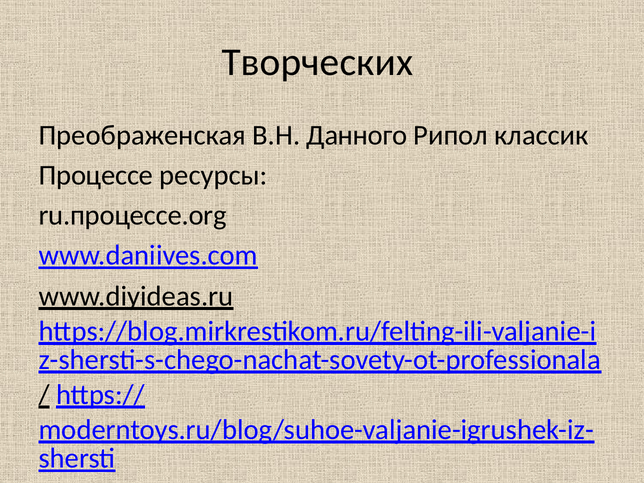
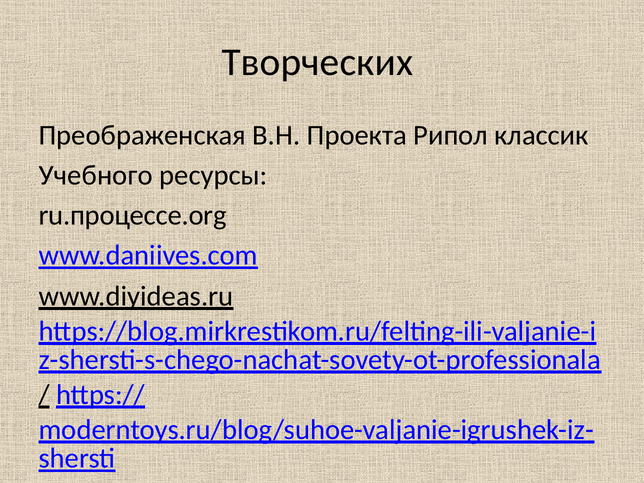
Данного: Данного -> Проекта
Процессе: Процессе -> Учебного
